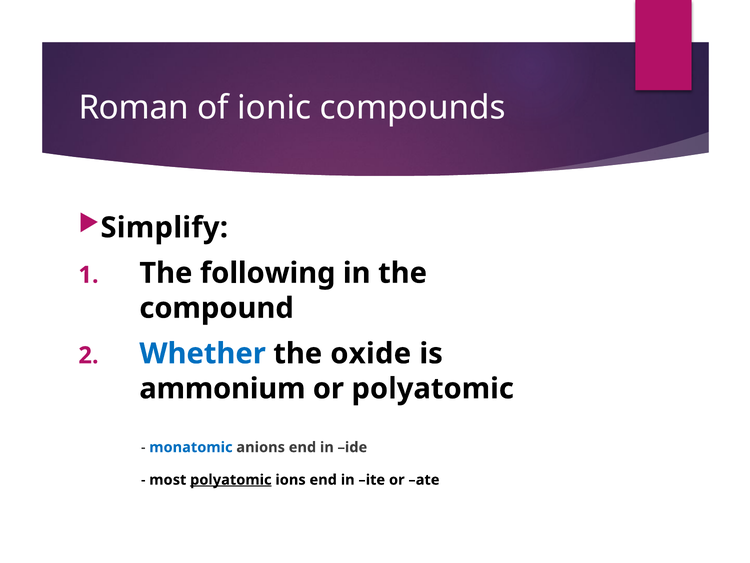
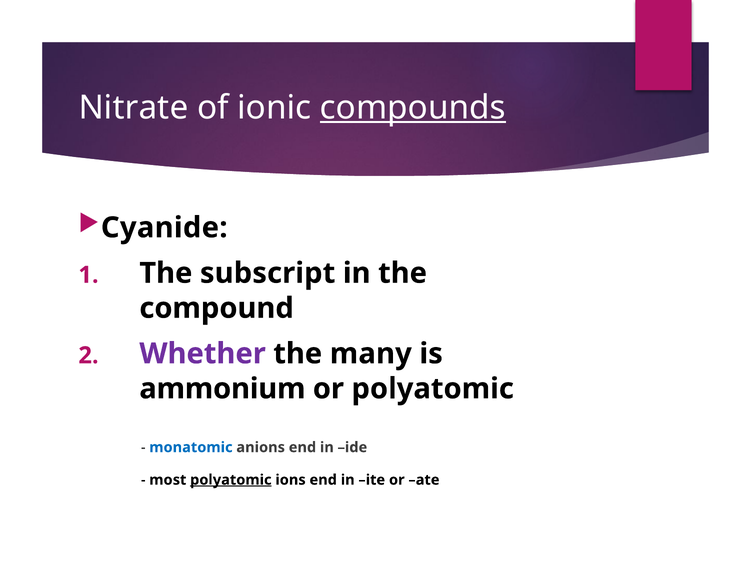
Roman: Roman -> Nitrate
compounds underline: none -> present
Simplify: Simplify -> Cyanide
following: following -> subscript
Whether colour: blue -> purple
oxide: oxide -> many
